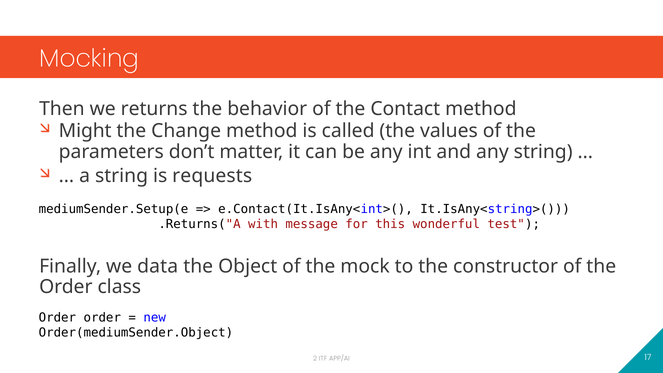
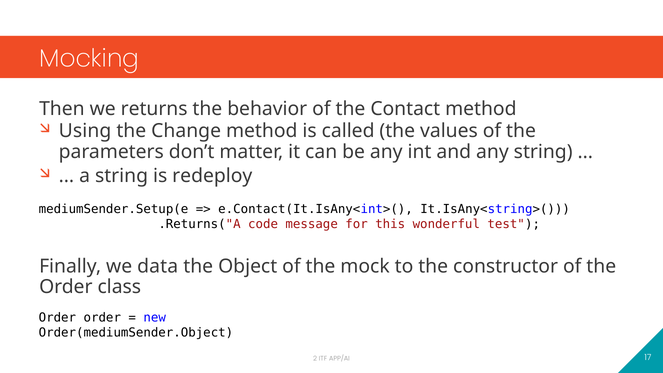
Might: Might -> Using
requests: requests -> redeploy
with: with -> code
